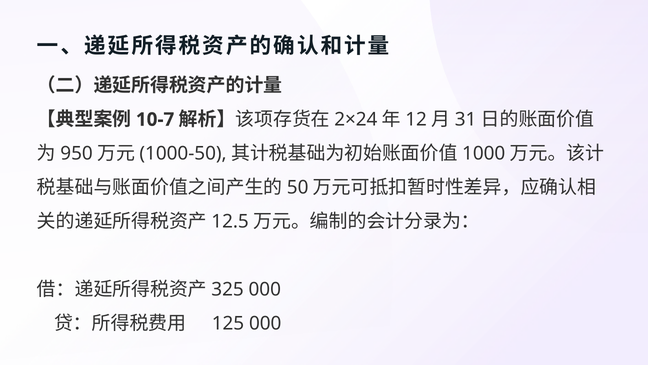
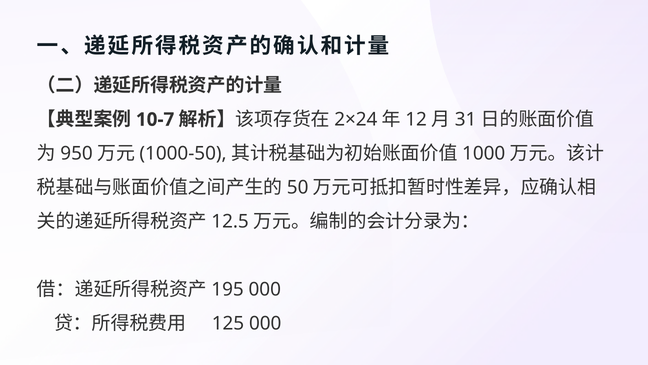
325: 325 -> 195
